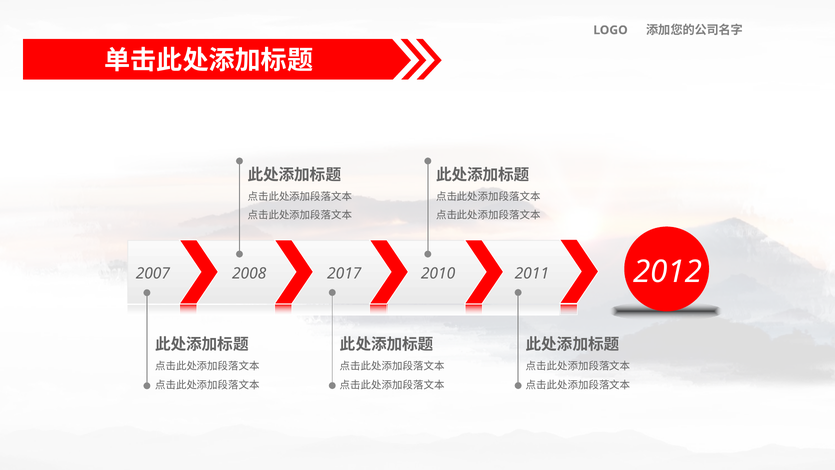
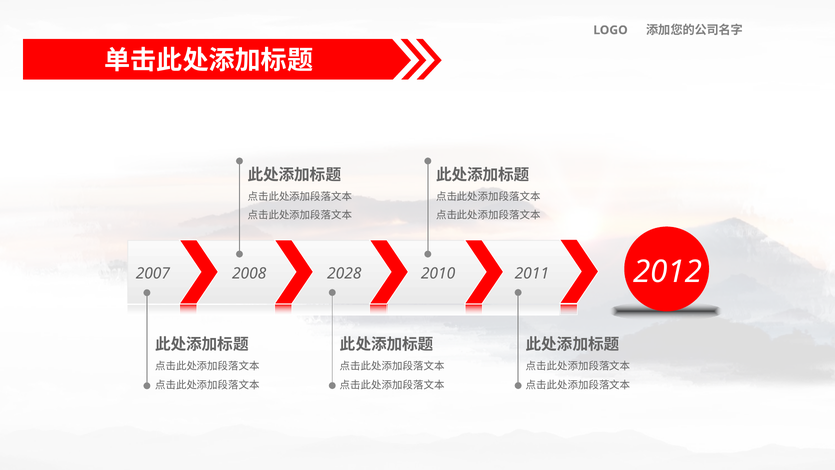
2017: 2017 -> 2028
